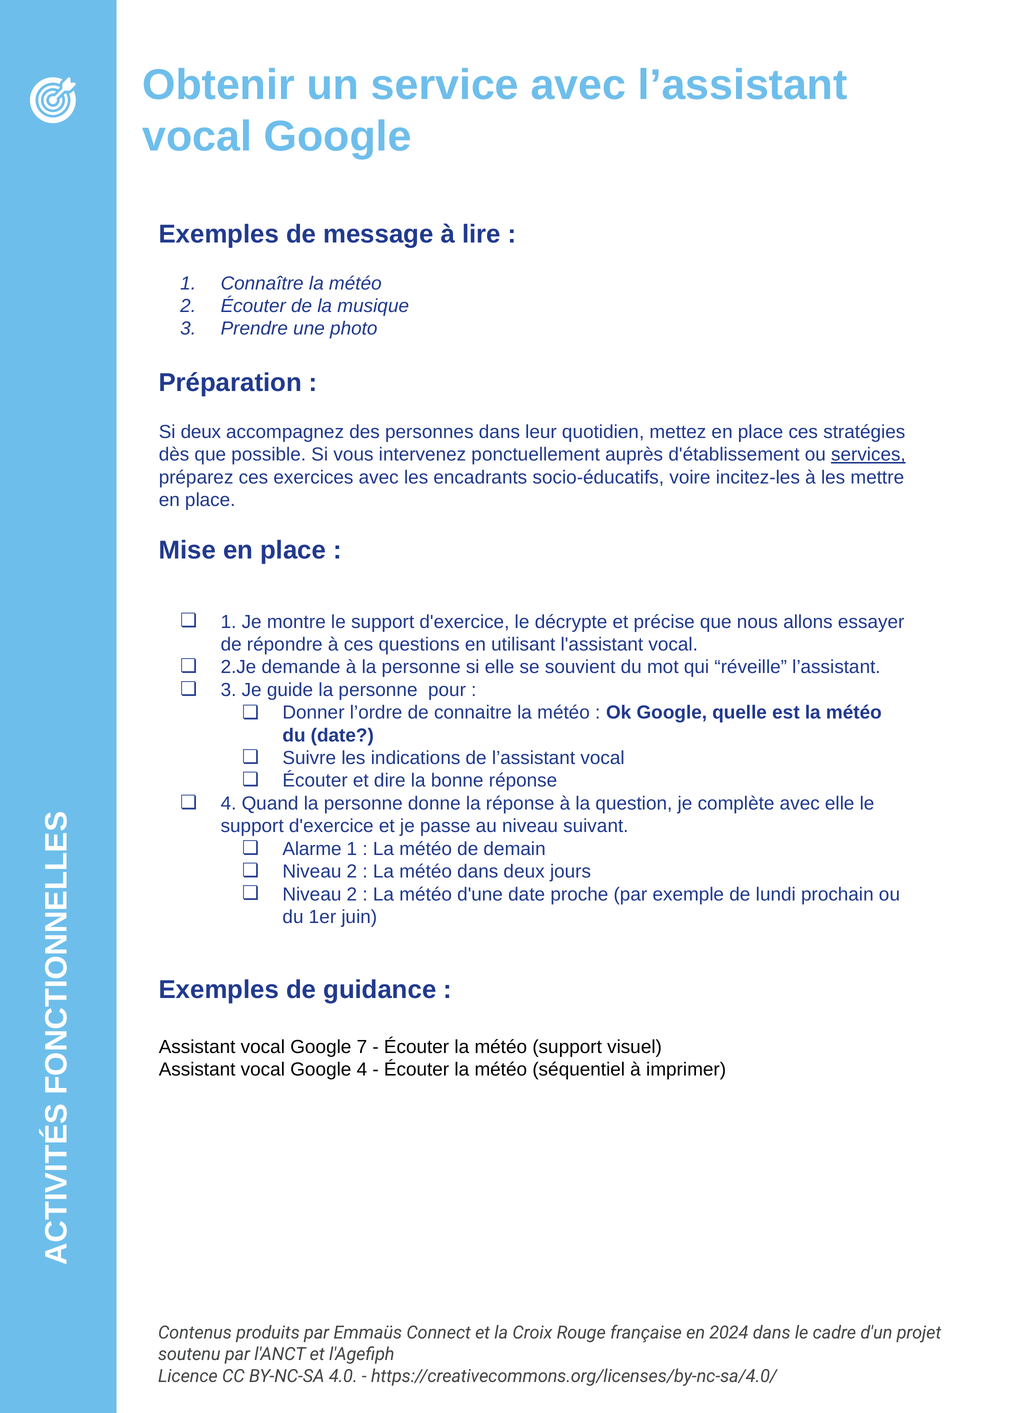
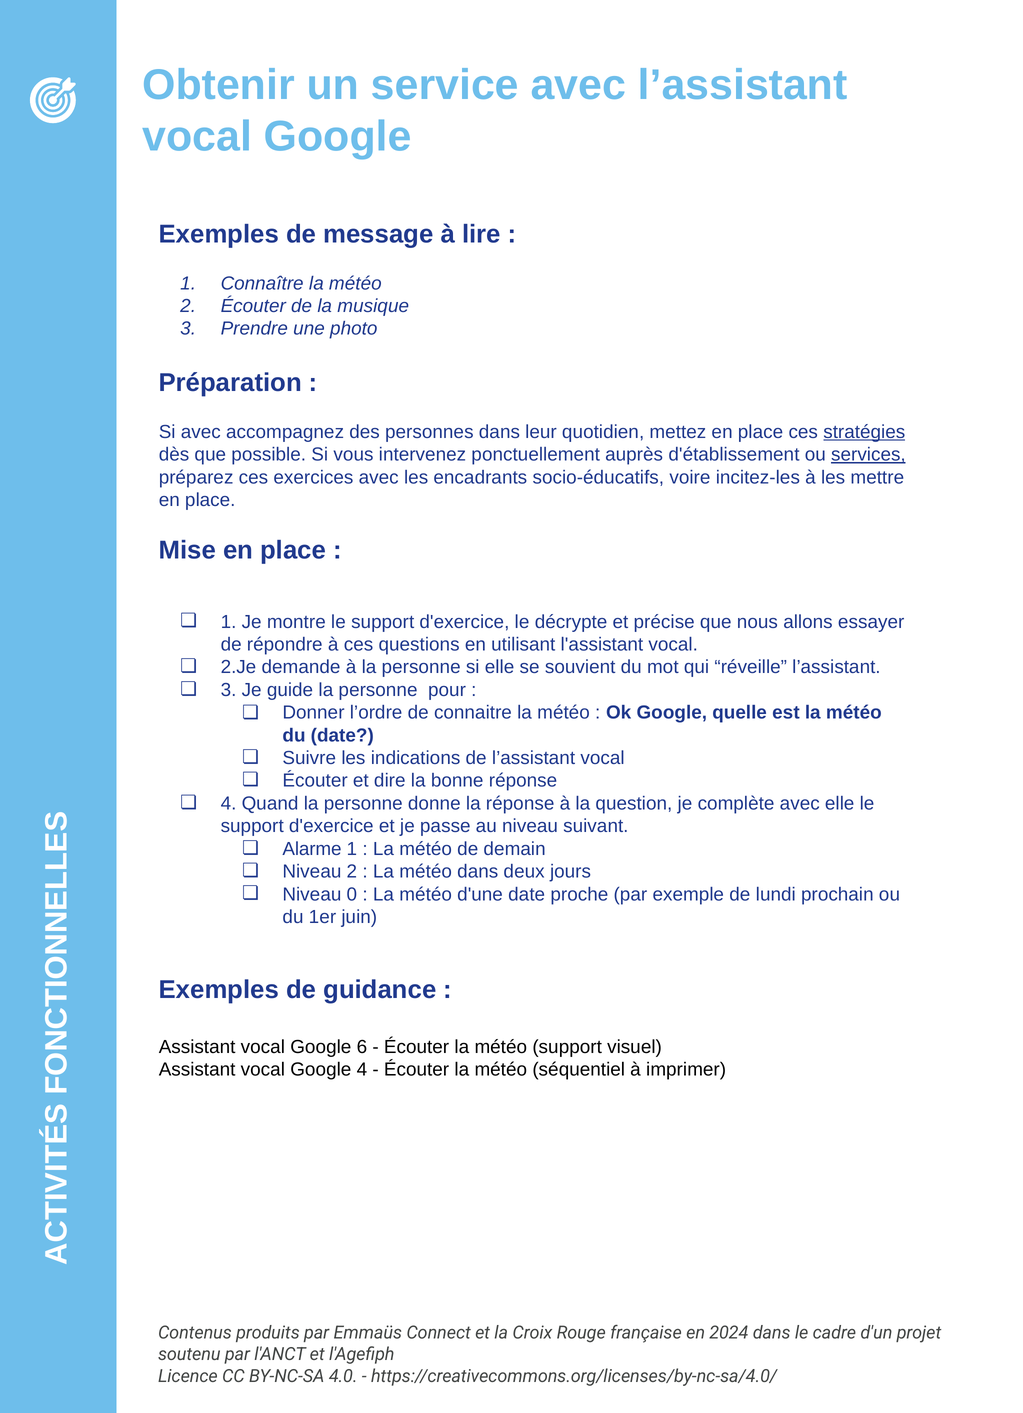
Si deux: deux -> avec
stratégies underline: none -> present
2 at (352, 894): 2 -> 0
7: 7 -> 6
